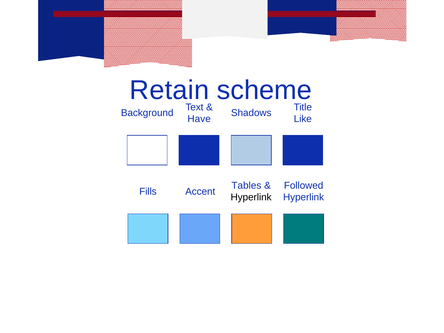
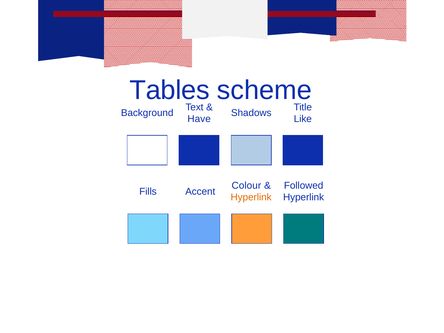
Retain: Retain -> Tables
Tables: Tables -> Colour
Hyperlink at (251, 197) colour: black -> orange
